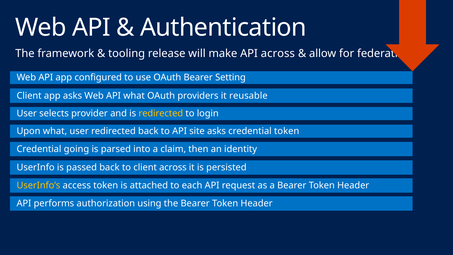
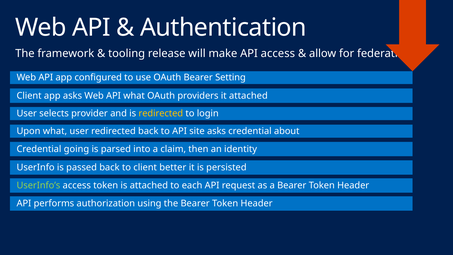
API across: across -> access
it reusable: reusable -> attached
credential token: token -> about
client across: across -> better
UserInfo’s colour: yellow -> light green
